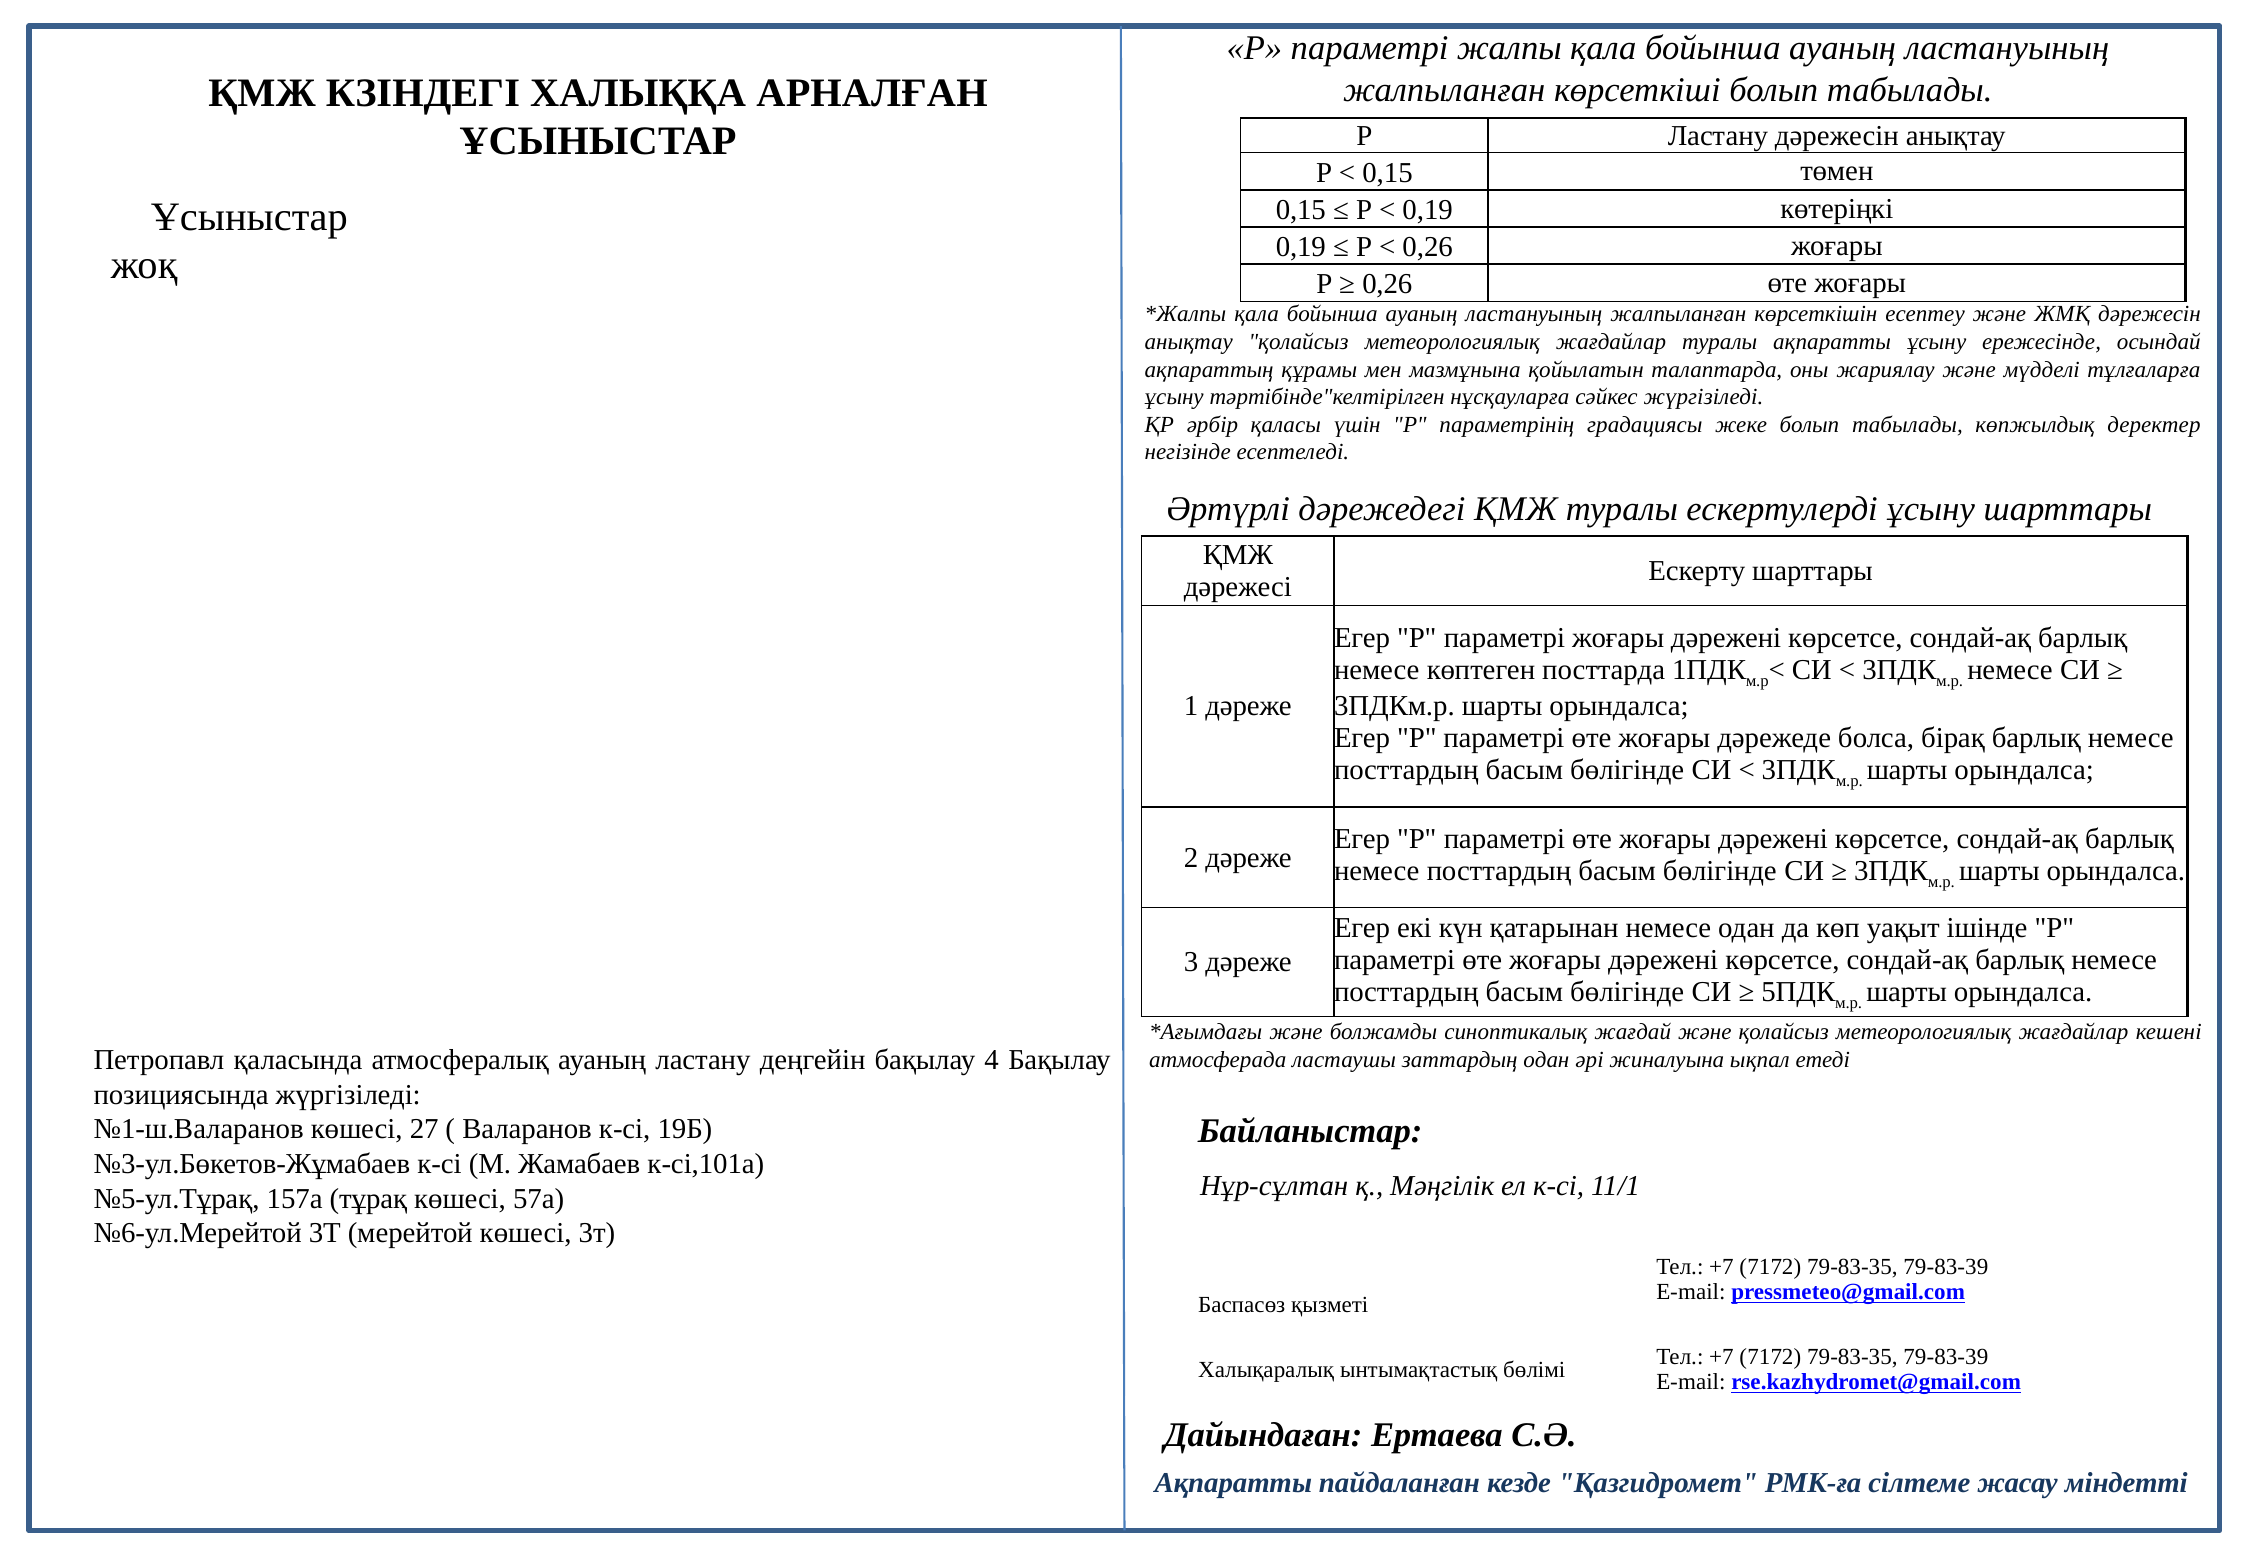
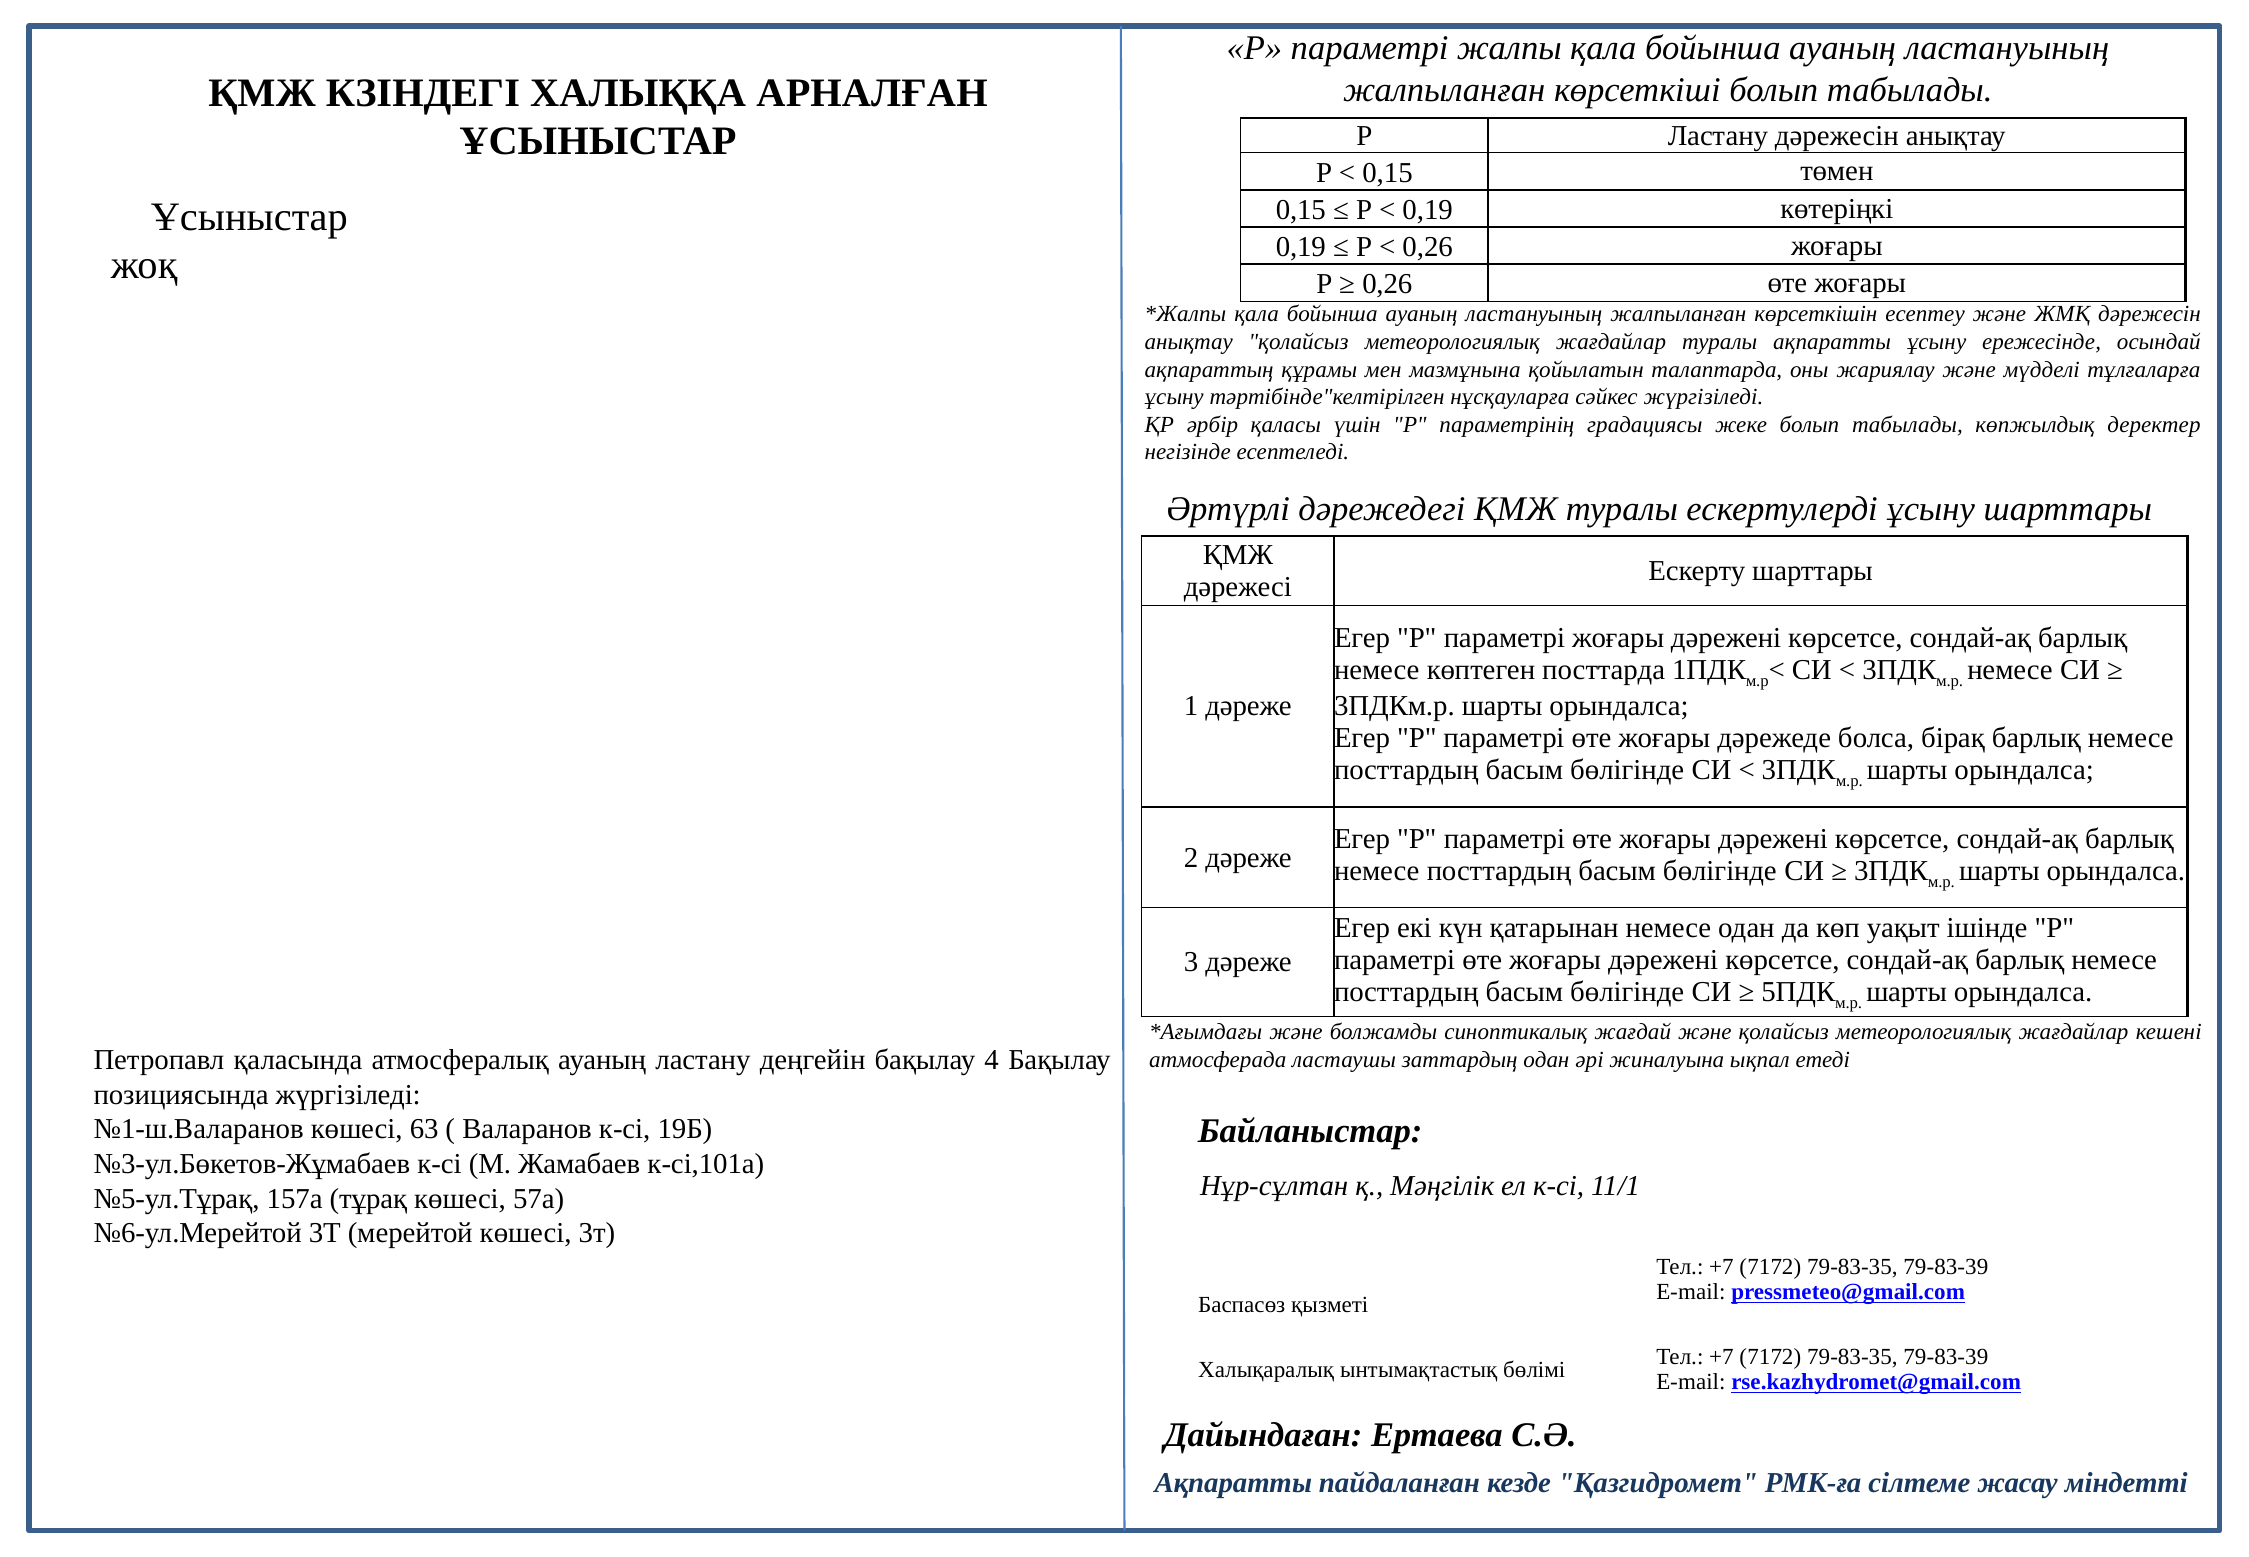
27: 27 -> 63
